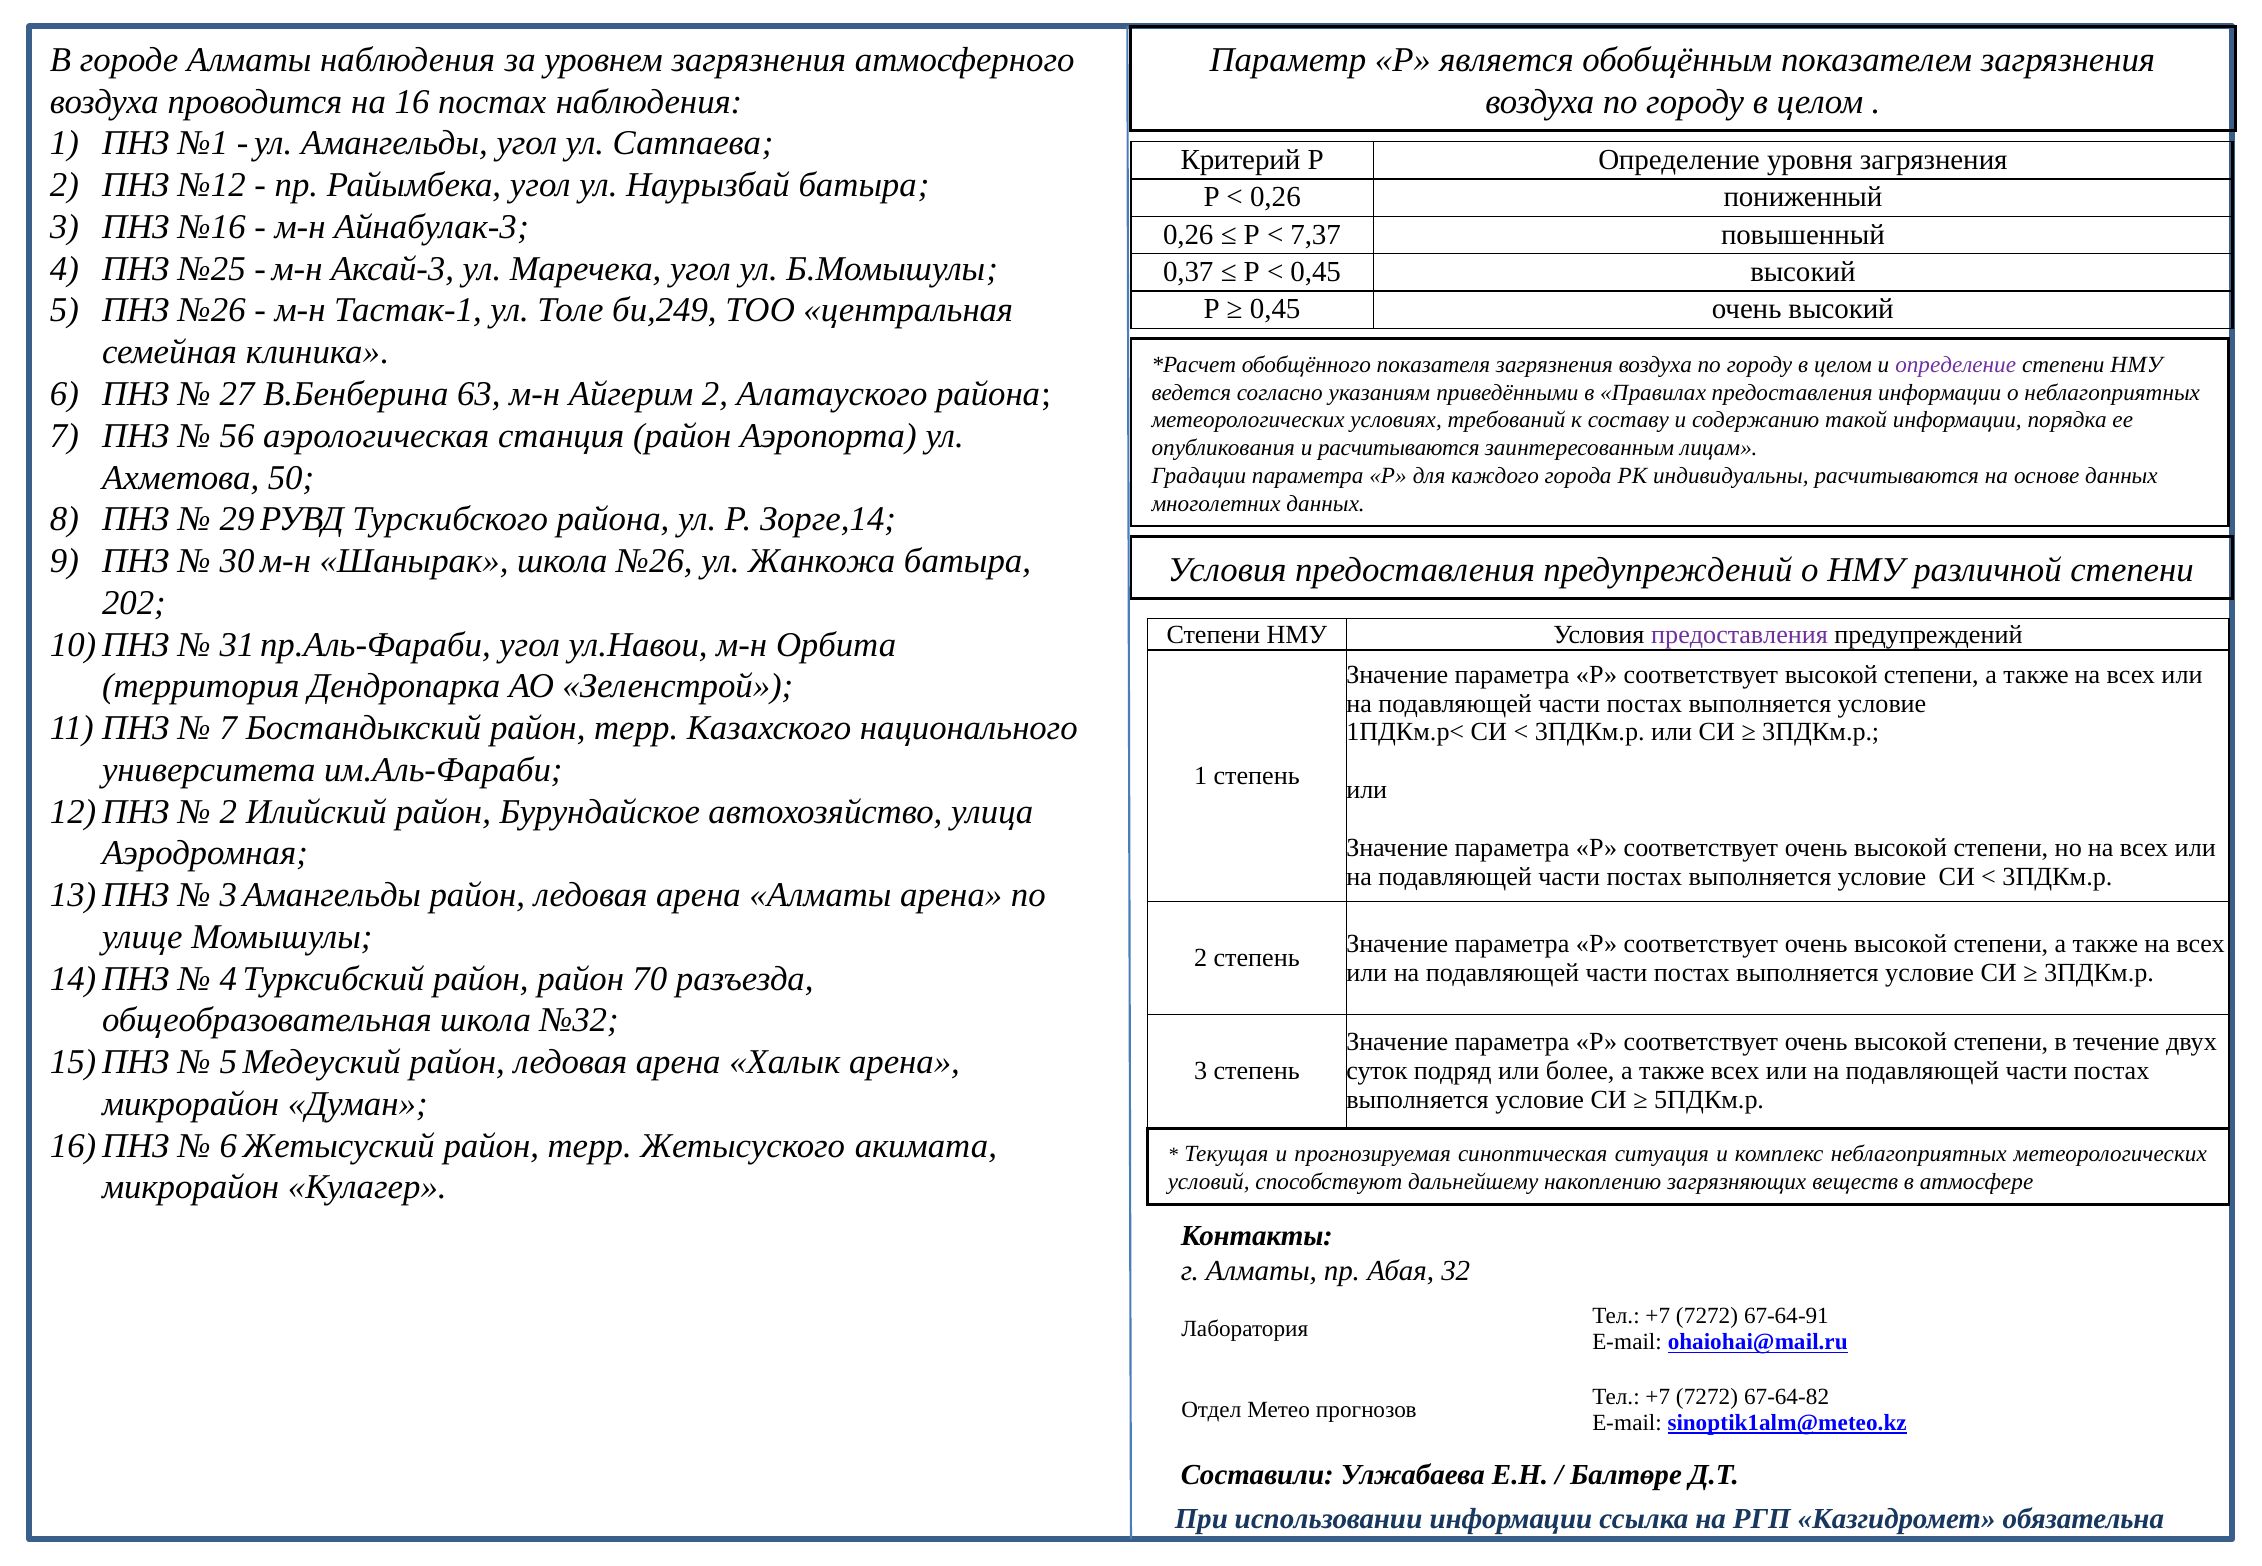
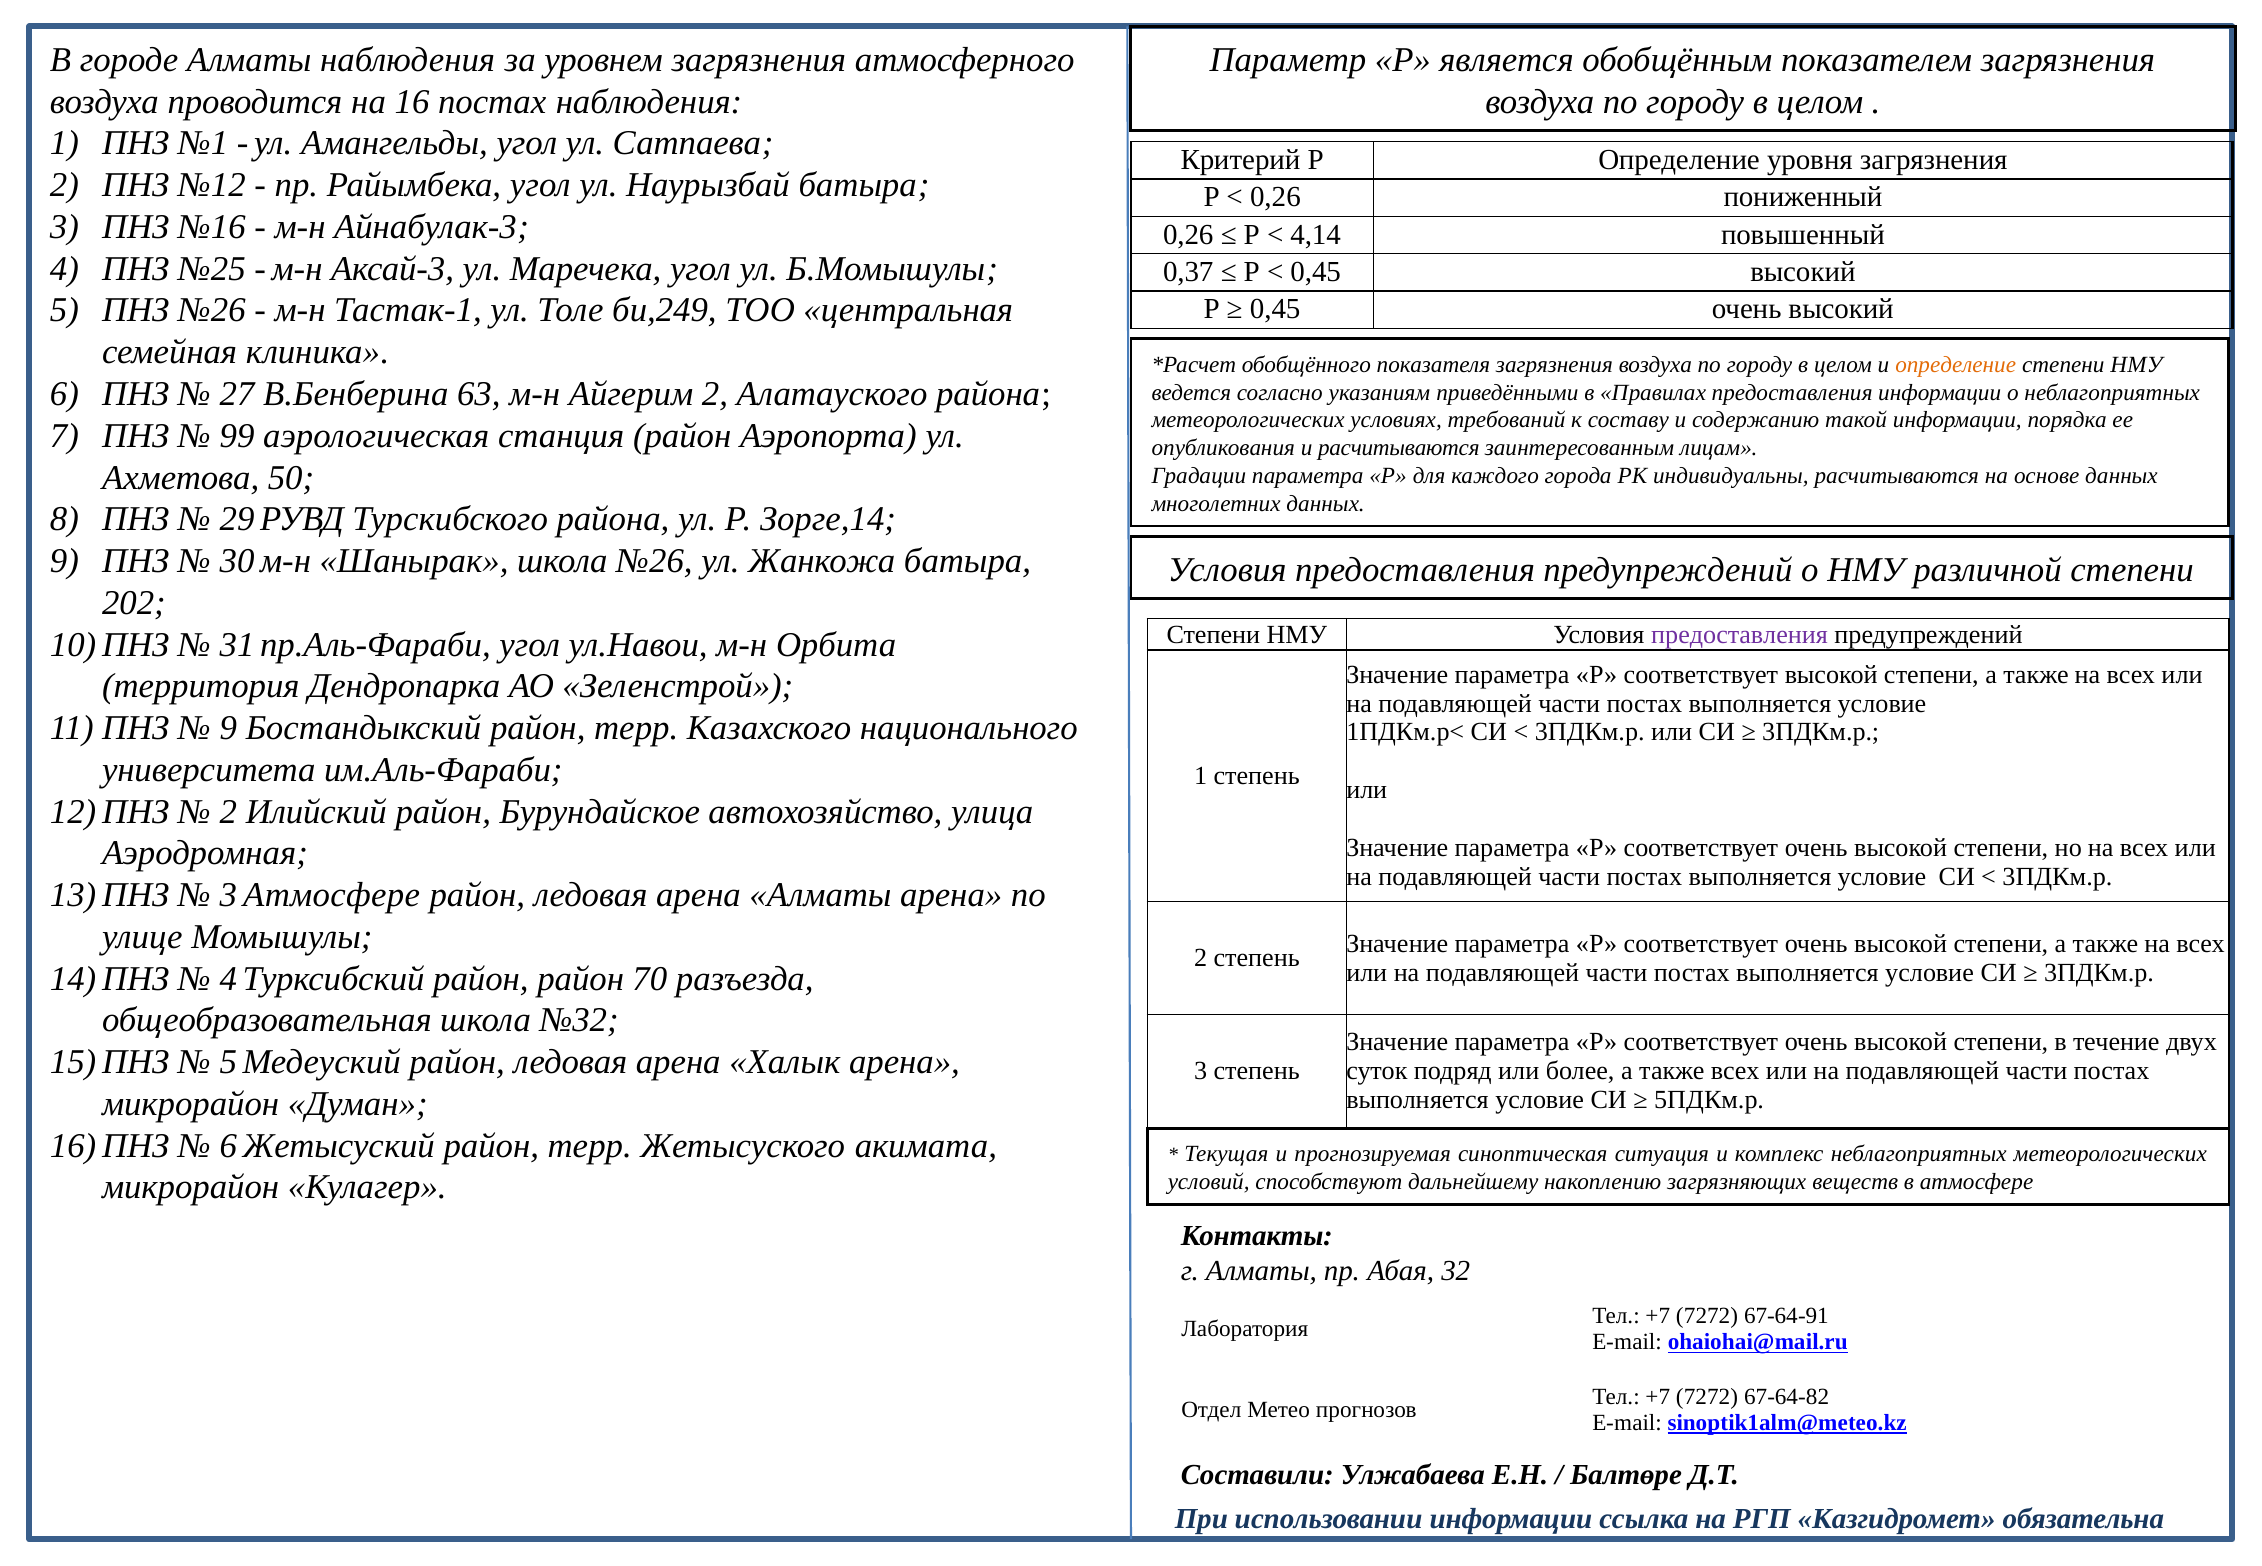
7,37: 7,37 -> 4,14
определение at (1956, 365) colour: purple -> orange
56: 56 -> 99
7 at (228, 728): 7 -> 9
3 Амангельды: Амангельды -> Атмосфере
